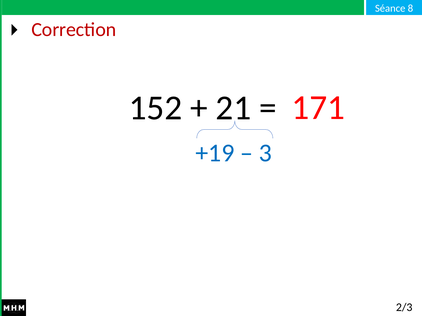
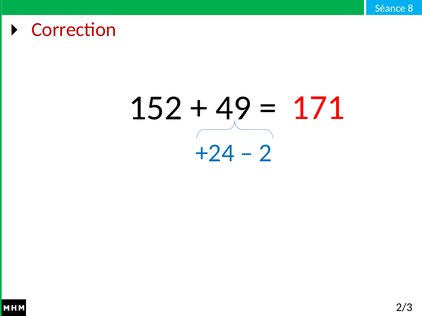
21: 21 -> 49
+19: +19 -> +24
3: 3 -> 2
